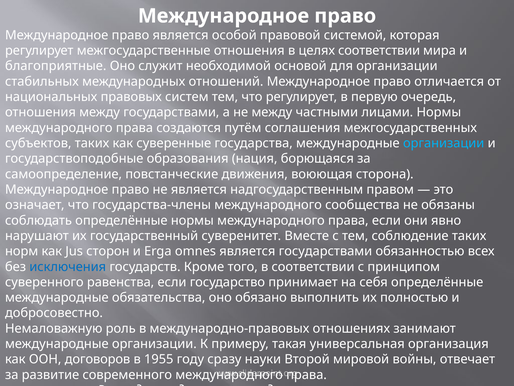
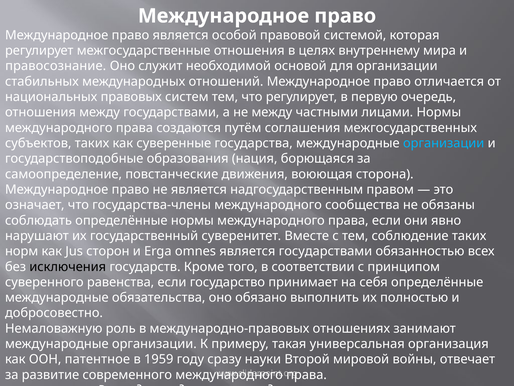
целях соответствии: соответствии -> внутреннему
благоприятные: благоприятные -> правосознание
исключения colour: blue -> black
договоров: договоров -> патентное
1955: 1955 -> 1959
